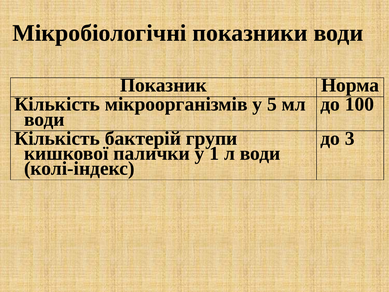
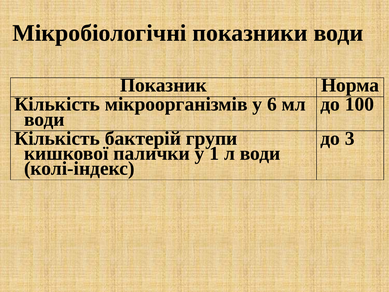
5: 5 -> 6
